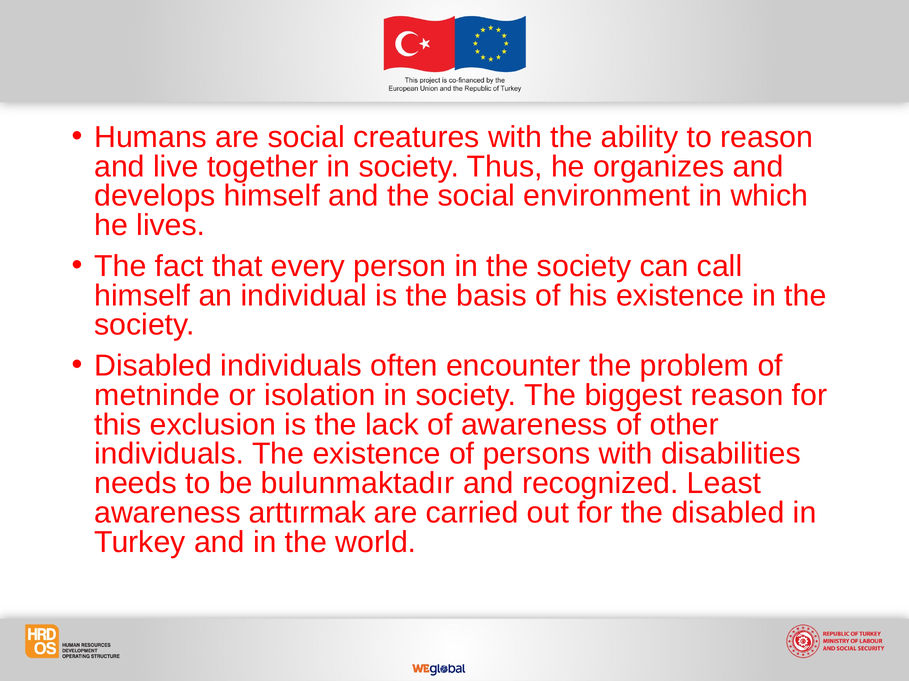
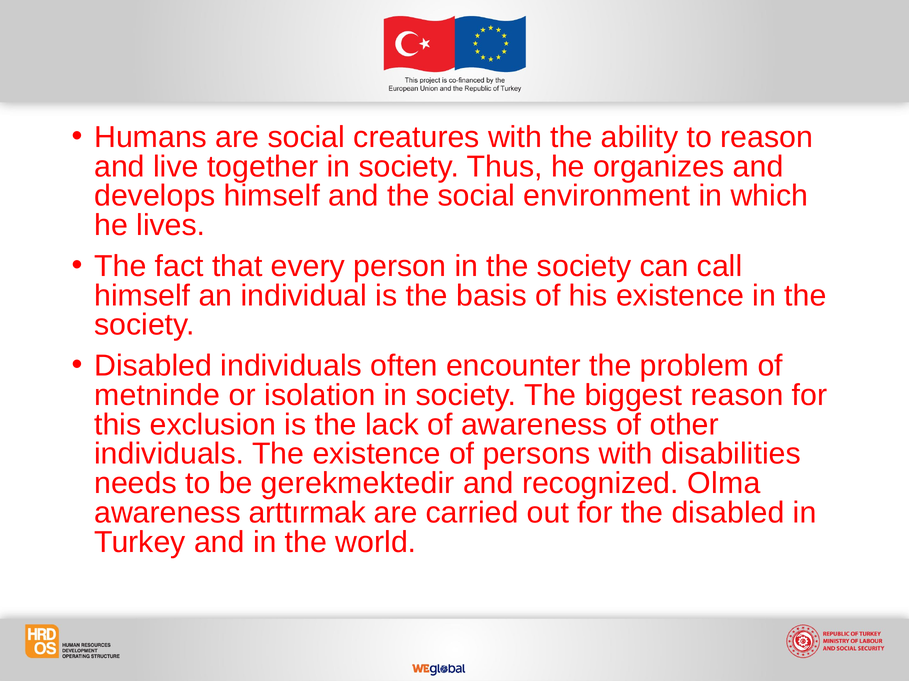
bulunmaktadır: bulunmaktadır -> gerekmektedir
Least: Least -> Olma
